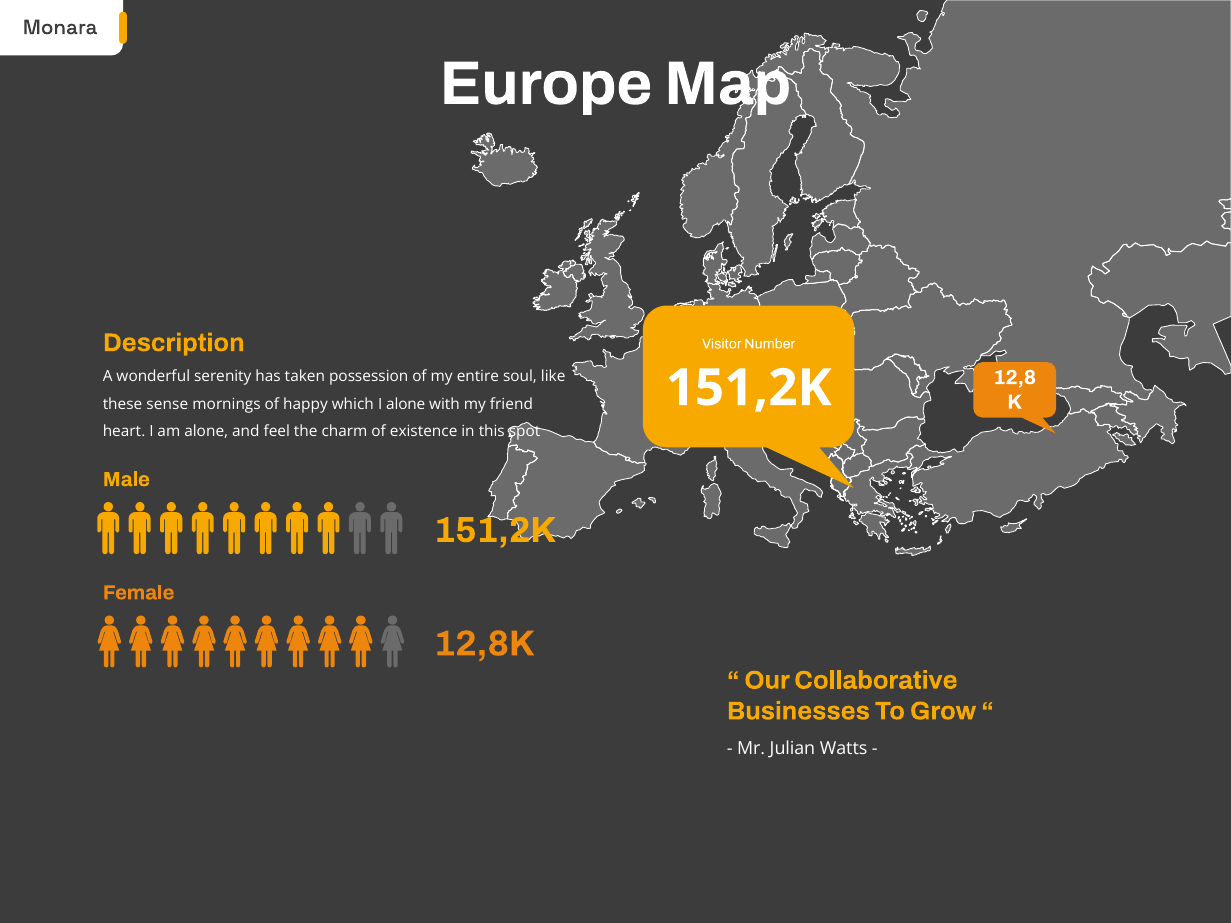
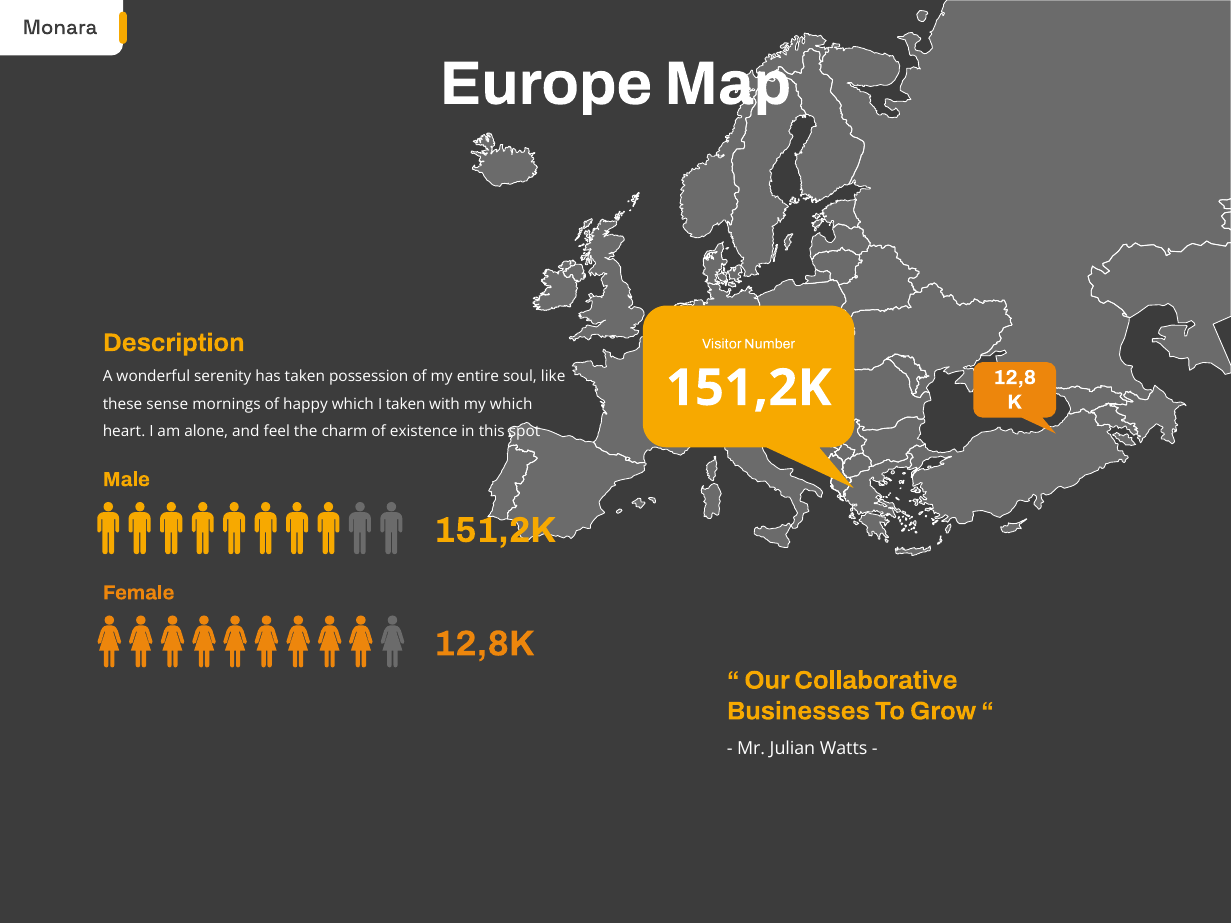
I alone: alone -> taken
my friend: friend -> which
